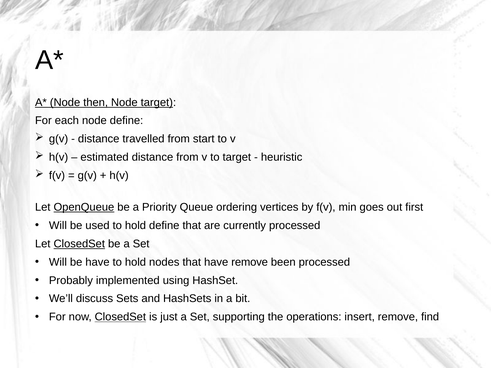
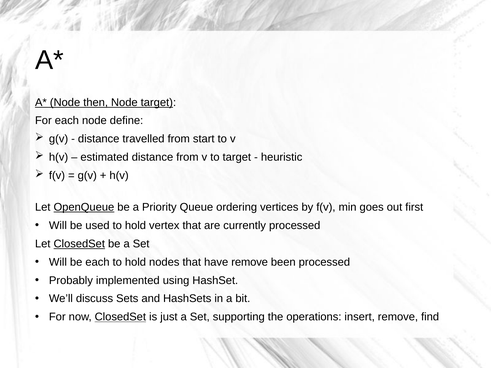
hold define: define -> vertex
be have: have -> each
